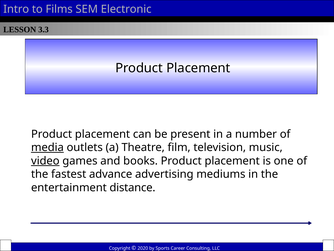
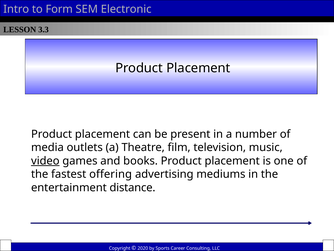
Films: Films -> Form
media underline: present -> none
advance: advance -> offering
